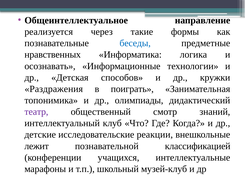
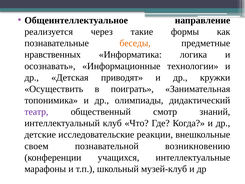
беседы colour: blue -> orange
способов: способов -> приводят
Раздражения: Раздражения -> Осуществить
лежит: лежит -> своем
классификацией: классификацией -> возникновению
